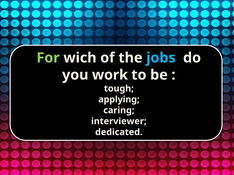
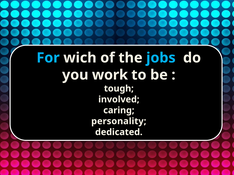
For colour: light green -> light blue
applying: applying -> involved
interviewer: interviewer -> personality
